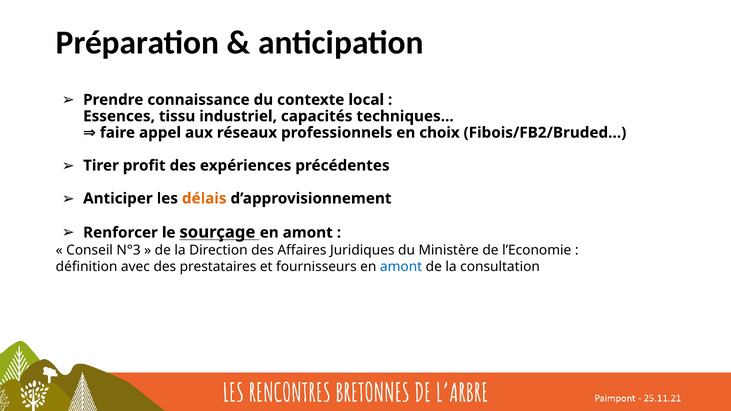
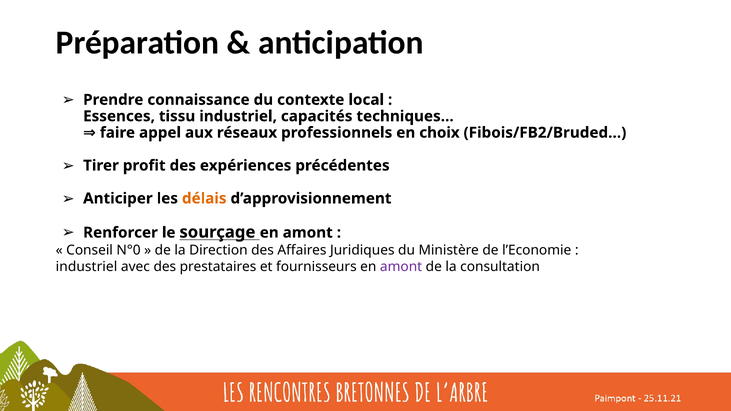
N°3: N°3 -> N°0
définition at (87, 267): définition -> industriel
amont at (401, 267) colour: blue -> purple
